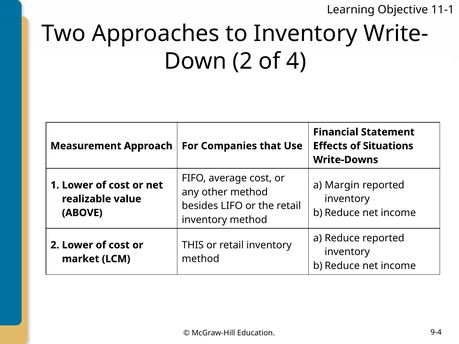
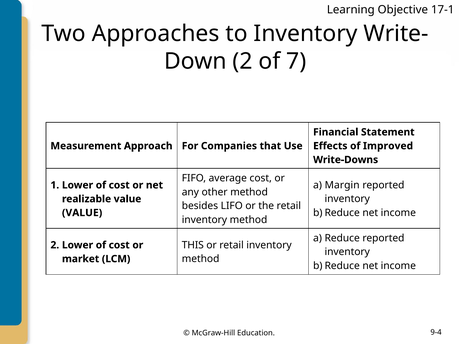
11-1: 11-1 -> 17-1
4: 4 -> 7
Situations: Situations -> Improved
ABOVE at (82, 213): ABOVE -> VALUE
